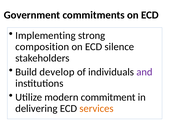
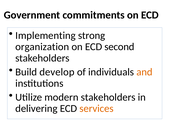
composition: composition -> organization
silence: silence -> second
and colour: purple -> orange
modern commitment: commitment -> stakeholders
